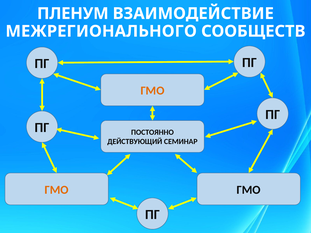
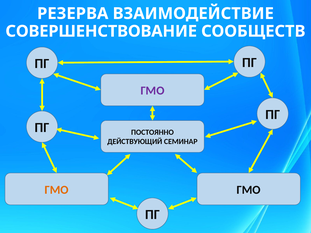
ПЛЕНУМ: ПЛЕНУМ -> РЕЗЕРВА
МЕЖРЕГИОНАЛЬНОГО: МЕЖРЕГИОНАЛЬНОГО -> СОВЕРШЕНСТВОВАНИЕ
ГМО at (152, 91) colour: orange -> purple
